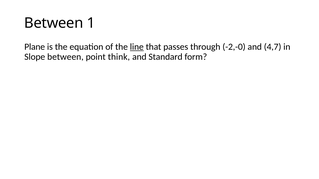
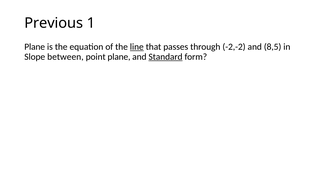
Between at (54, 23): Between -> Previous
-2,-0: -2,-0 -> -2,-2
4,7: 4,7 -> 8,5
point think: think -> plane
Standard underline: none -> present
